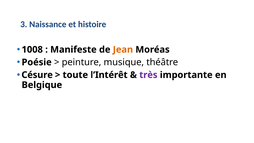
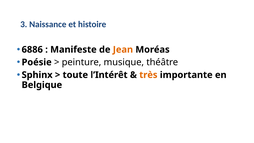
1008: 1008 -> 6886
Césure: Césure -> Sphinx
très colour: purple -> orange
